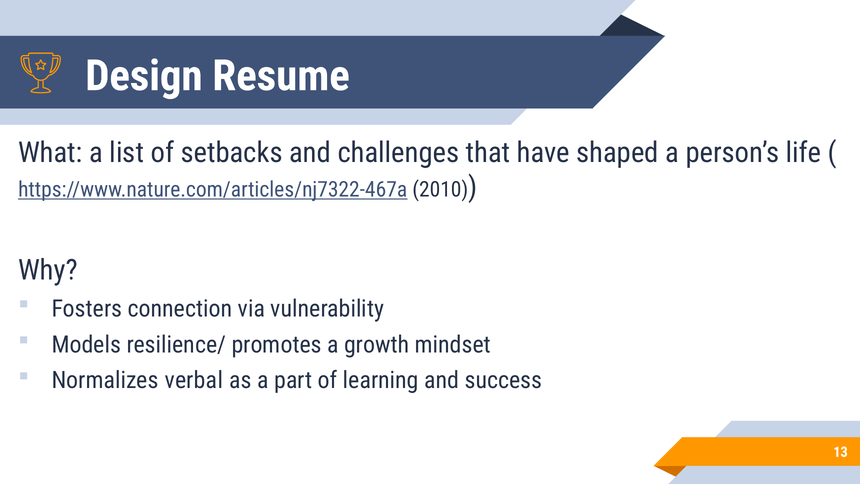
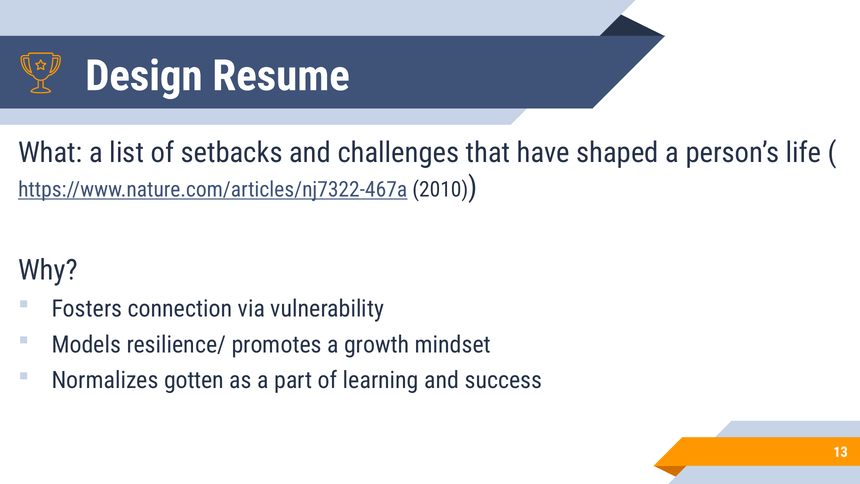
verbal: verbal -> gotten
